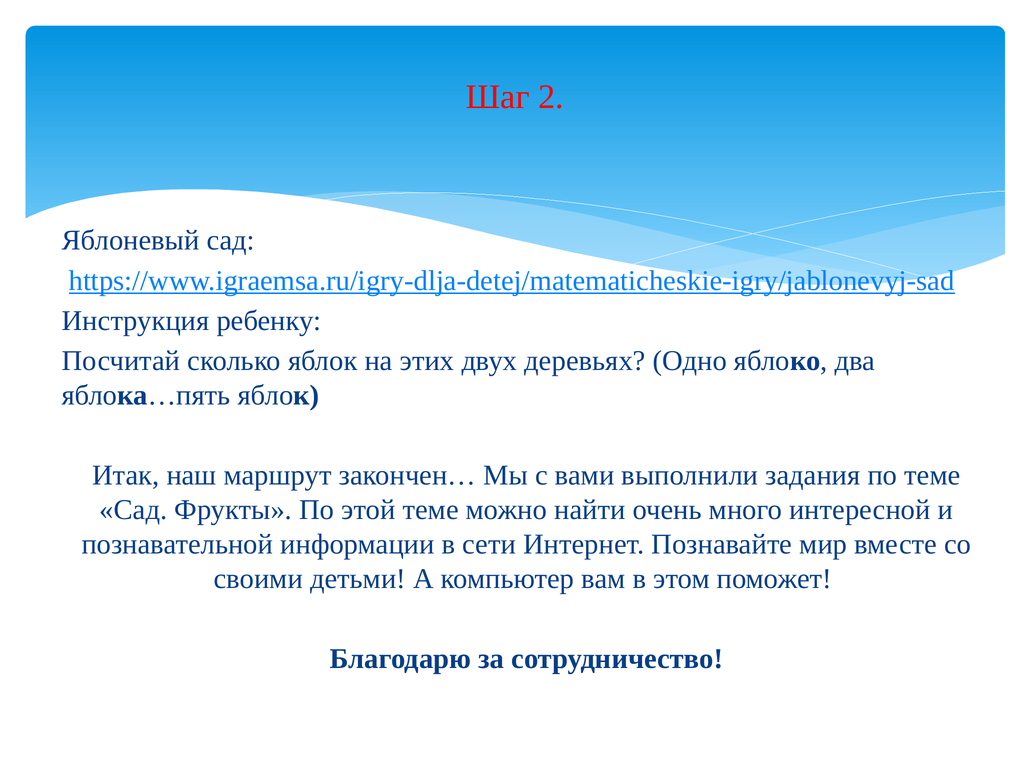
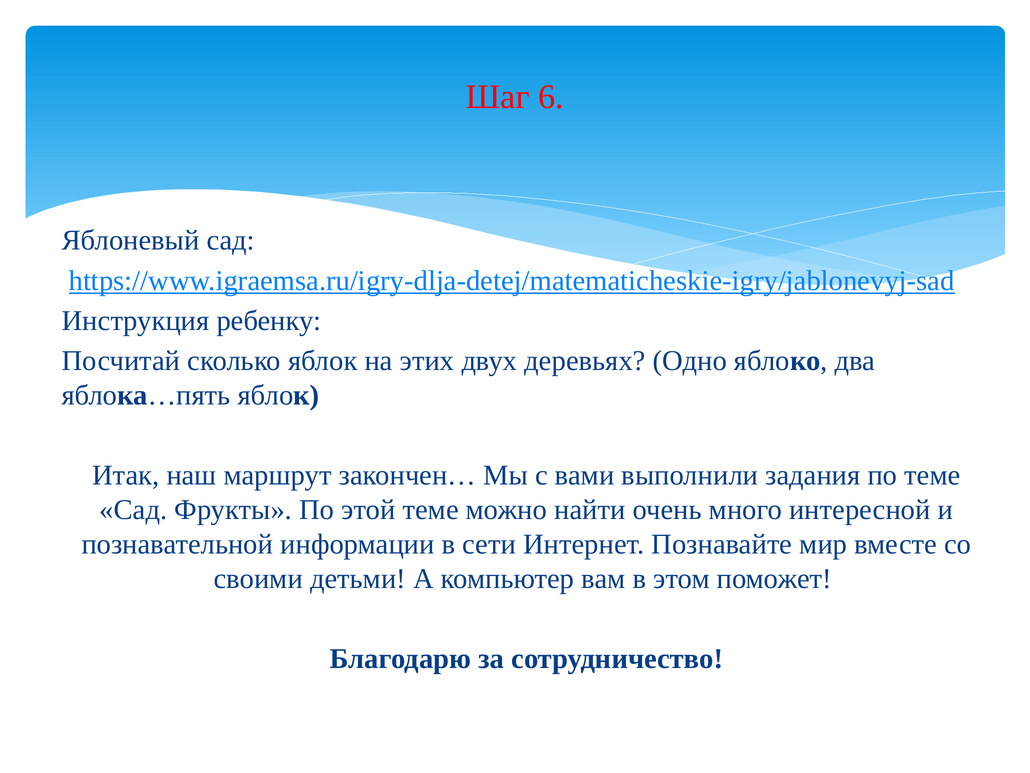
2: 2 -> 6
